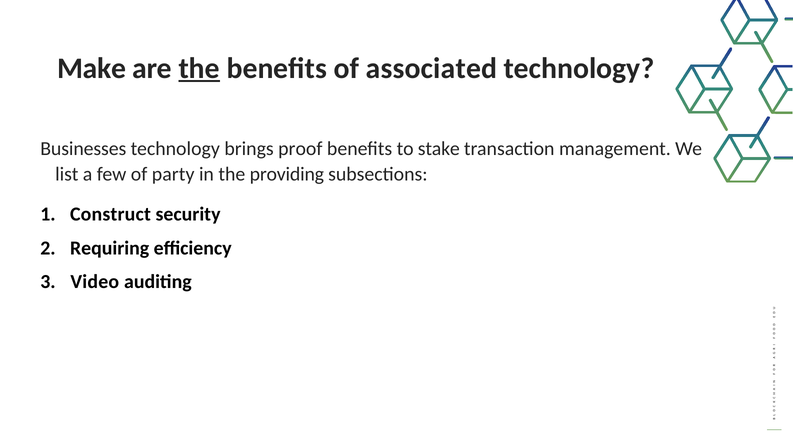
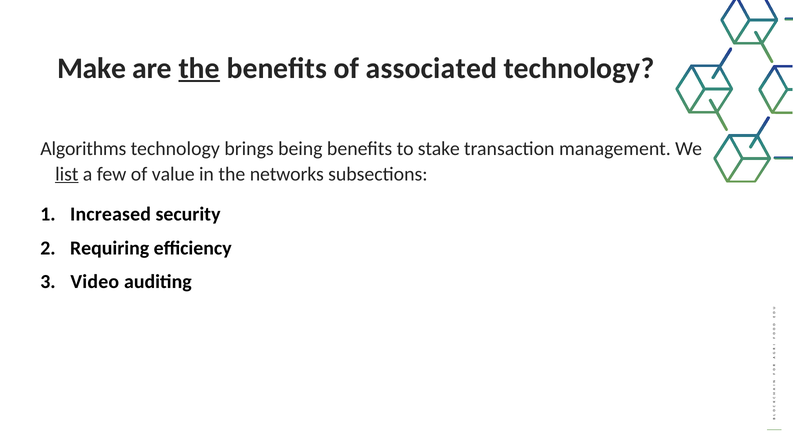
Businesses: Businesses -> Algorithms
proof: proof -> being
list underline: none -> present
party: party -> value
providing: providing -> networks
Construct: Construct -> Increased
